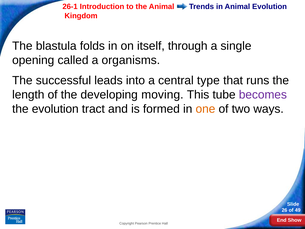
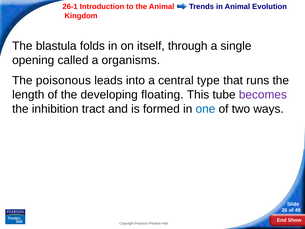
successful: successful -> poisonous
moving: moving -> floating
the evolution: evolution -> inhibition
one colour: orange -> blue
